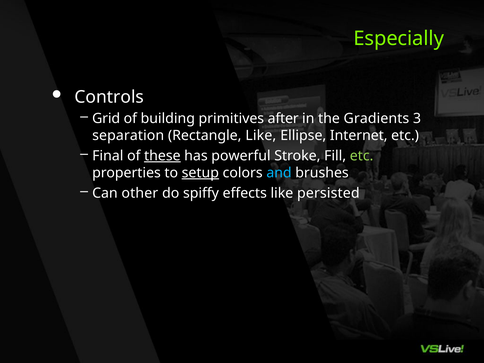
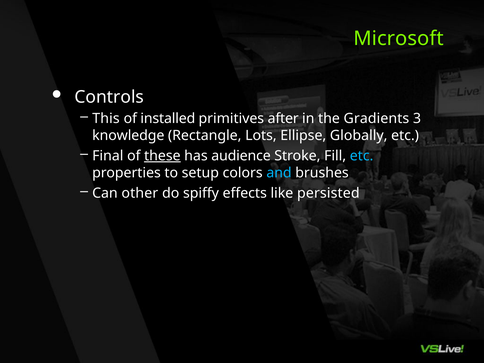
Especially: Especially -> Microsoft
Grid: Grid -> This
building: building -> installed
separation: separation -> knowledge
Rectangle Like: Like -> Lots
Internet: Internet -> Globally
powerful: powerful -> audience
etc at (362, 156) colour: light green -> light blue
setup underline: present -> none
